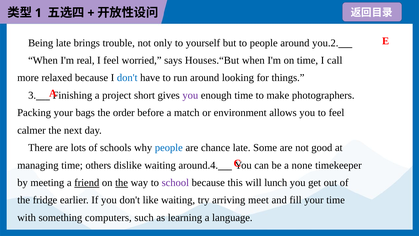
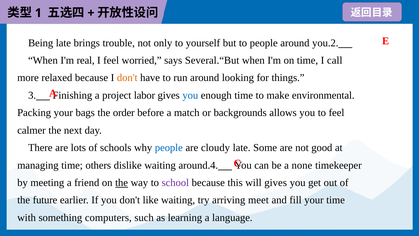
Houses.“But: Houses.“But -> Several.“But
don't at (127, 78) colour: blue -> orange
short: short -> labor
you at (190, 95) colour: purple -> blue
photographers: photographers -> environmental
environment: environment -> backgrounds
chance: chance -> cloudy
friend underline: present -> none
will lunch: lunch -> gives
fridge: fridge -> future
